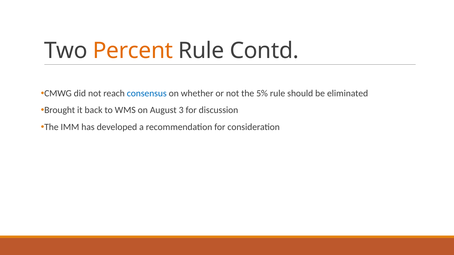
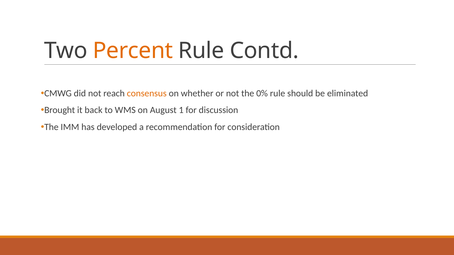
consensus colour: blue -> orange
5%: 5% -> 0%
3: 3 -> 1
